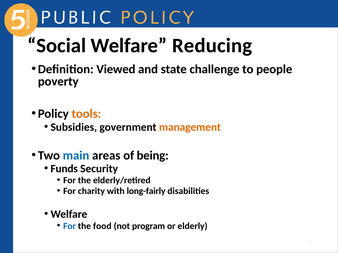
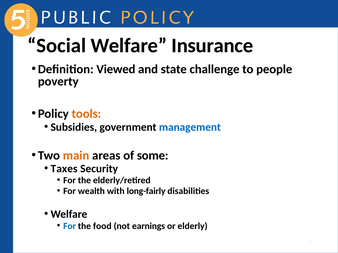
Reducing: Reducing -> Insurance
management colour: orange -> blue
main colour: blue -> orange
being: being -> some
Funds: Funds -> Taxes
charity: charity -> wealth
program: program -> earnings
